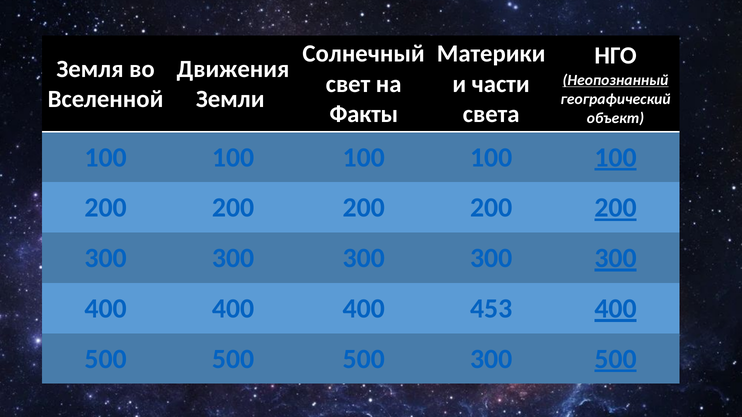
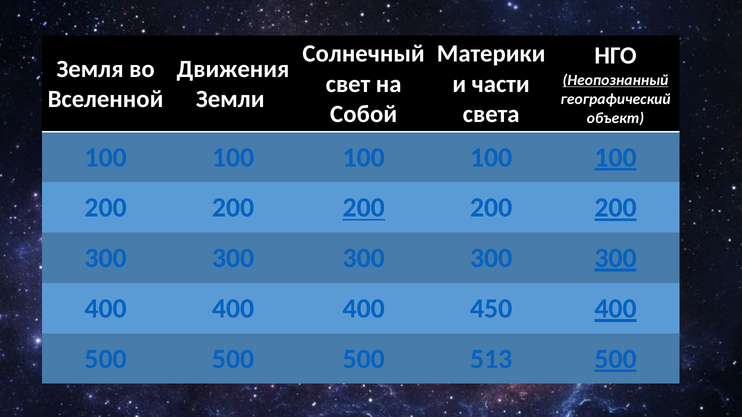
Факты: Факты -> Собой
200 at (364, 208) underline: none -> present
453: 453 -> 450
500 300: 300 -> 513
